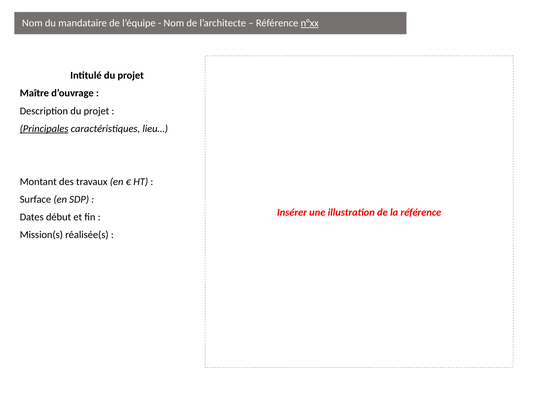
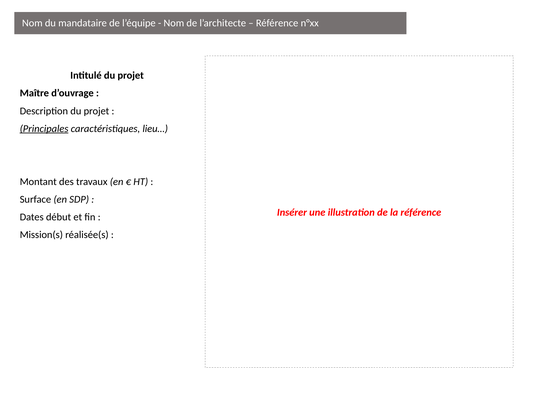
n°xx underline: present -> none
